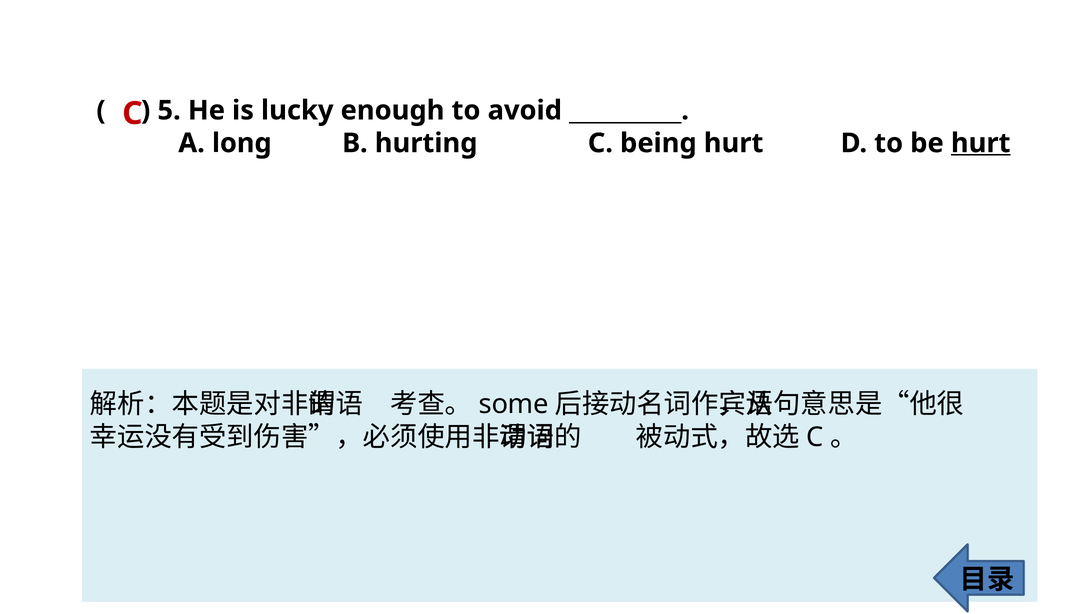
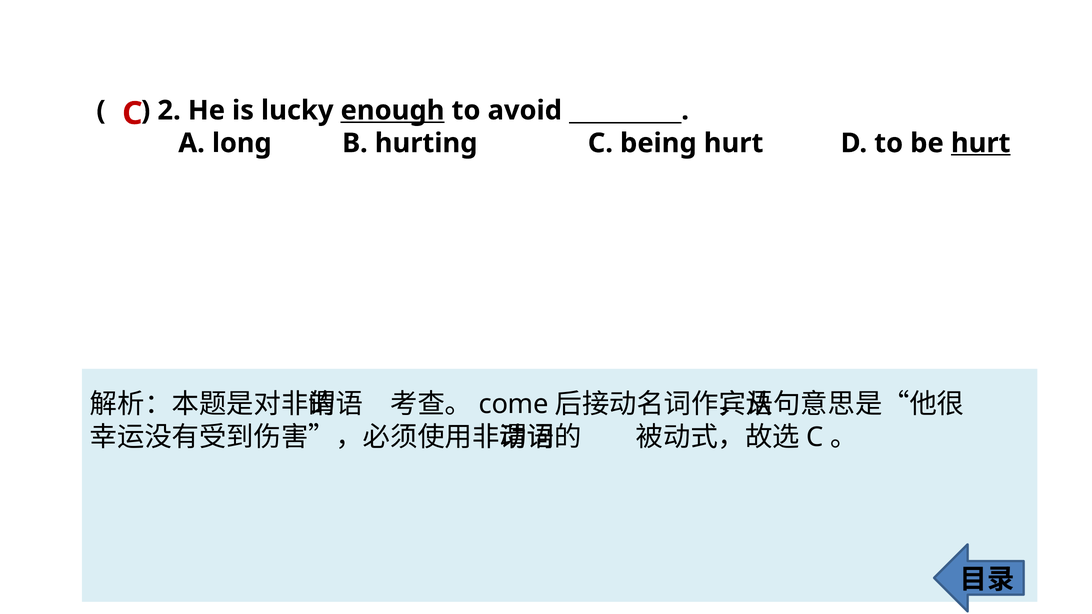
5: 5 -> 2
enough underline: none -> present
some: some -> come
